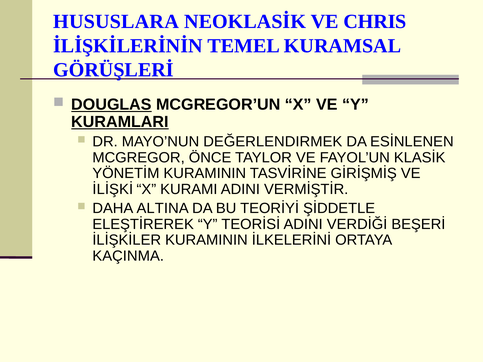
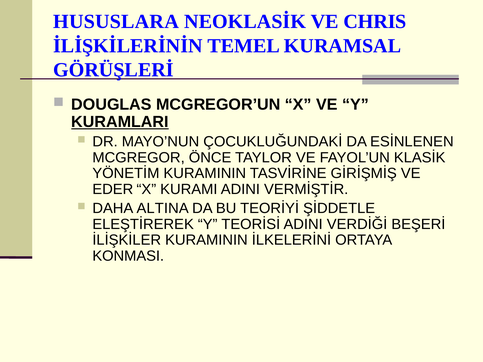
DOUGLAS underline: present -> none
DEĞERLENDIRMEK: DEĞERLENDIRMEK -> ÇOCUKLUĞUNDAKİ
İLİŞKİ: İLİŞKİ -> EDER
KAÇINMA: KAÇINMA -> KONMASI
